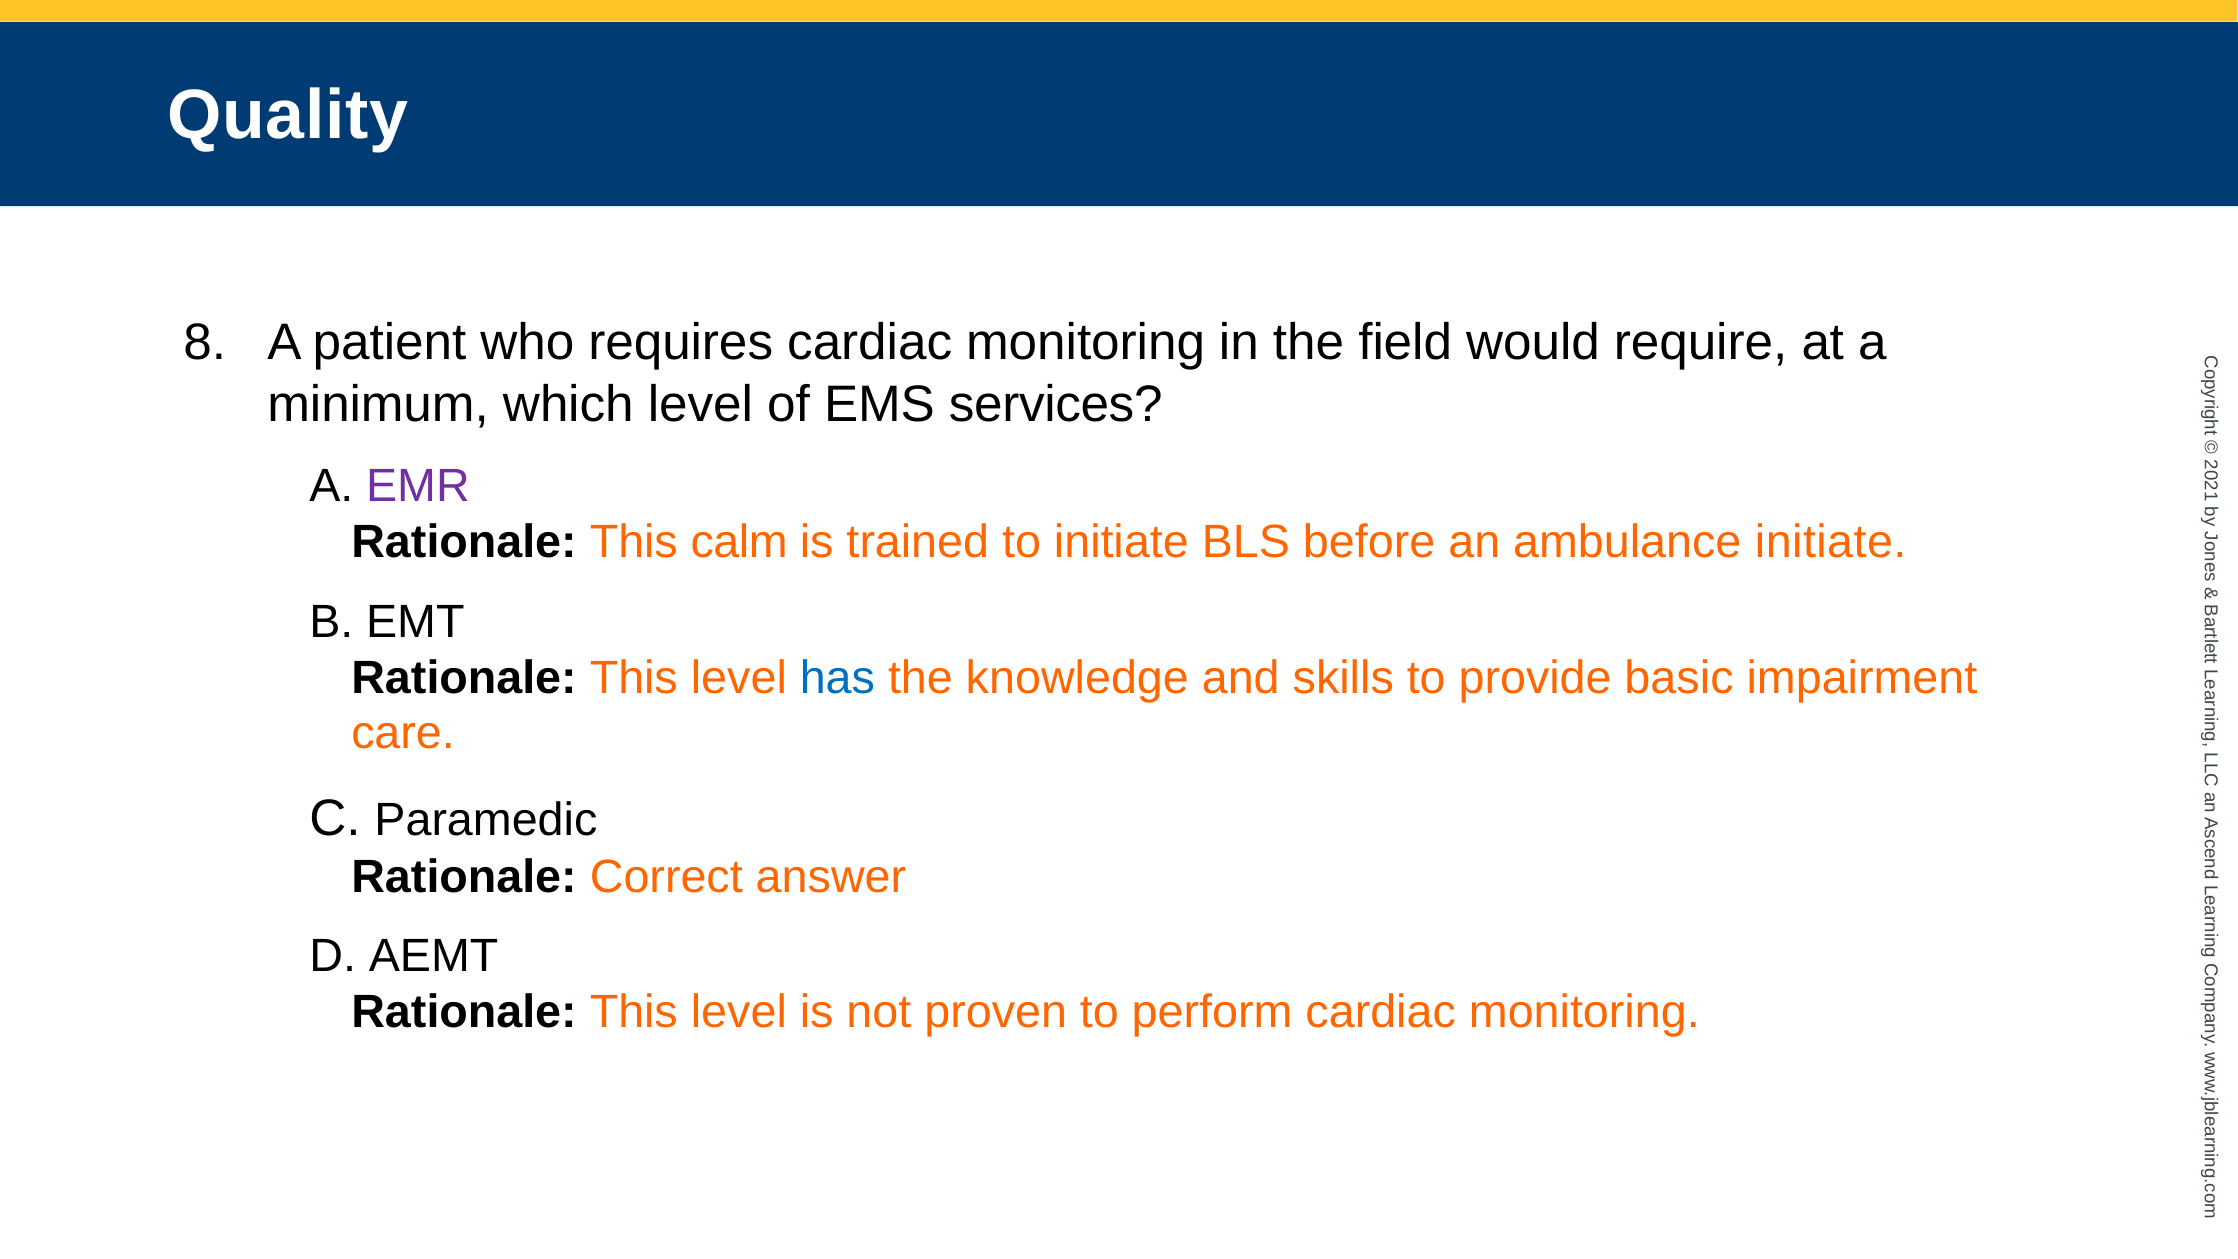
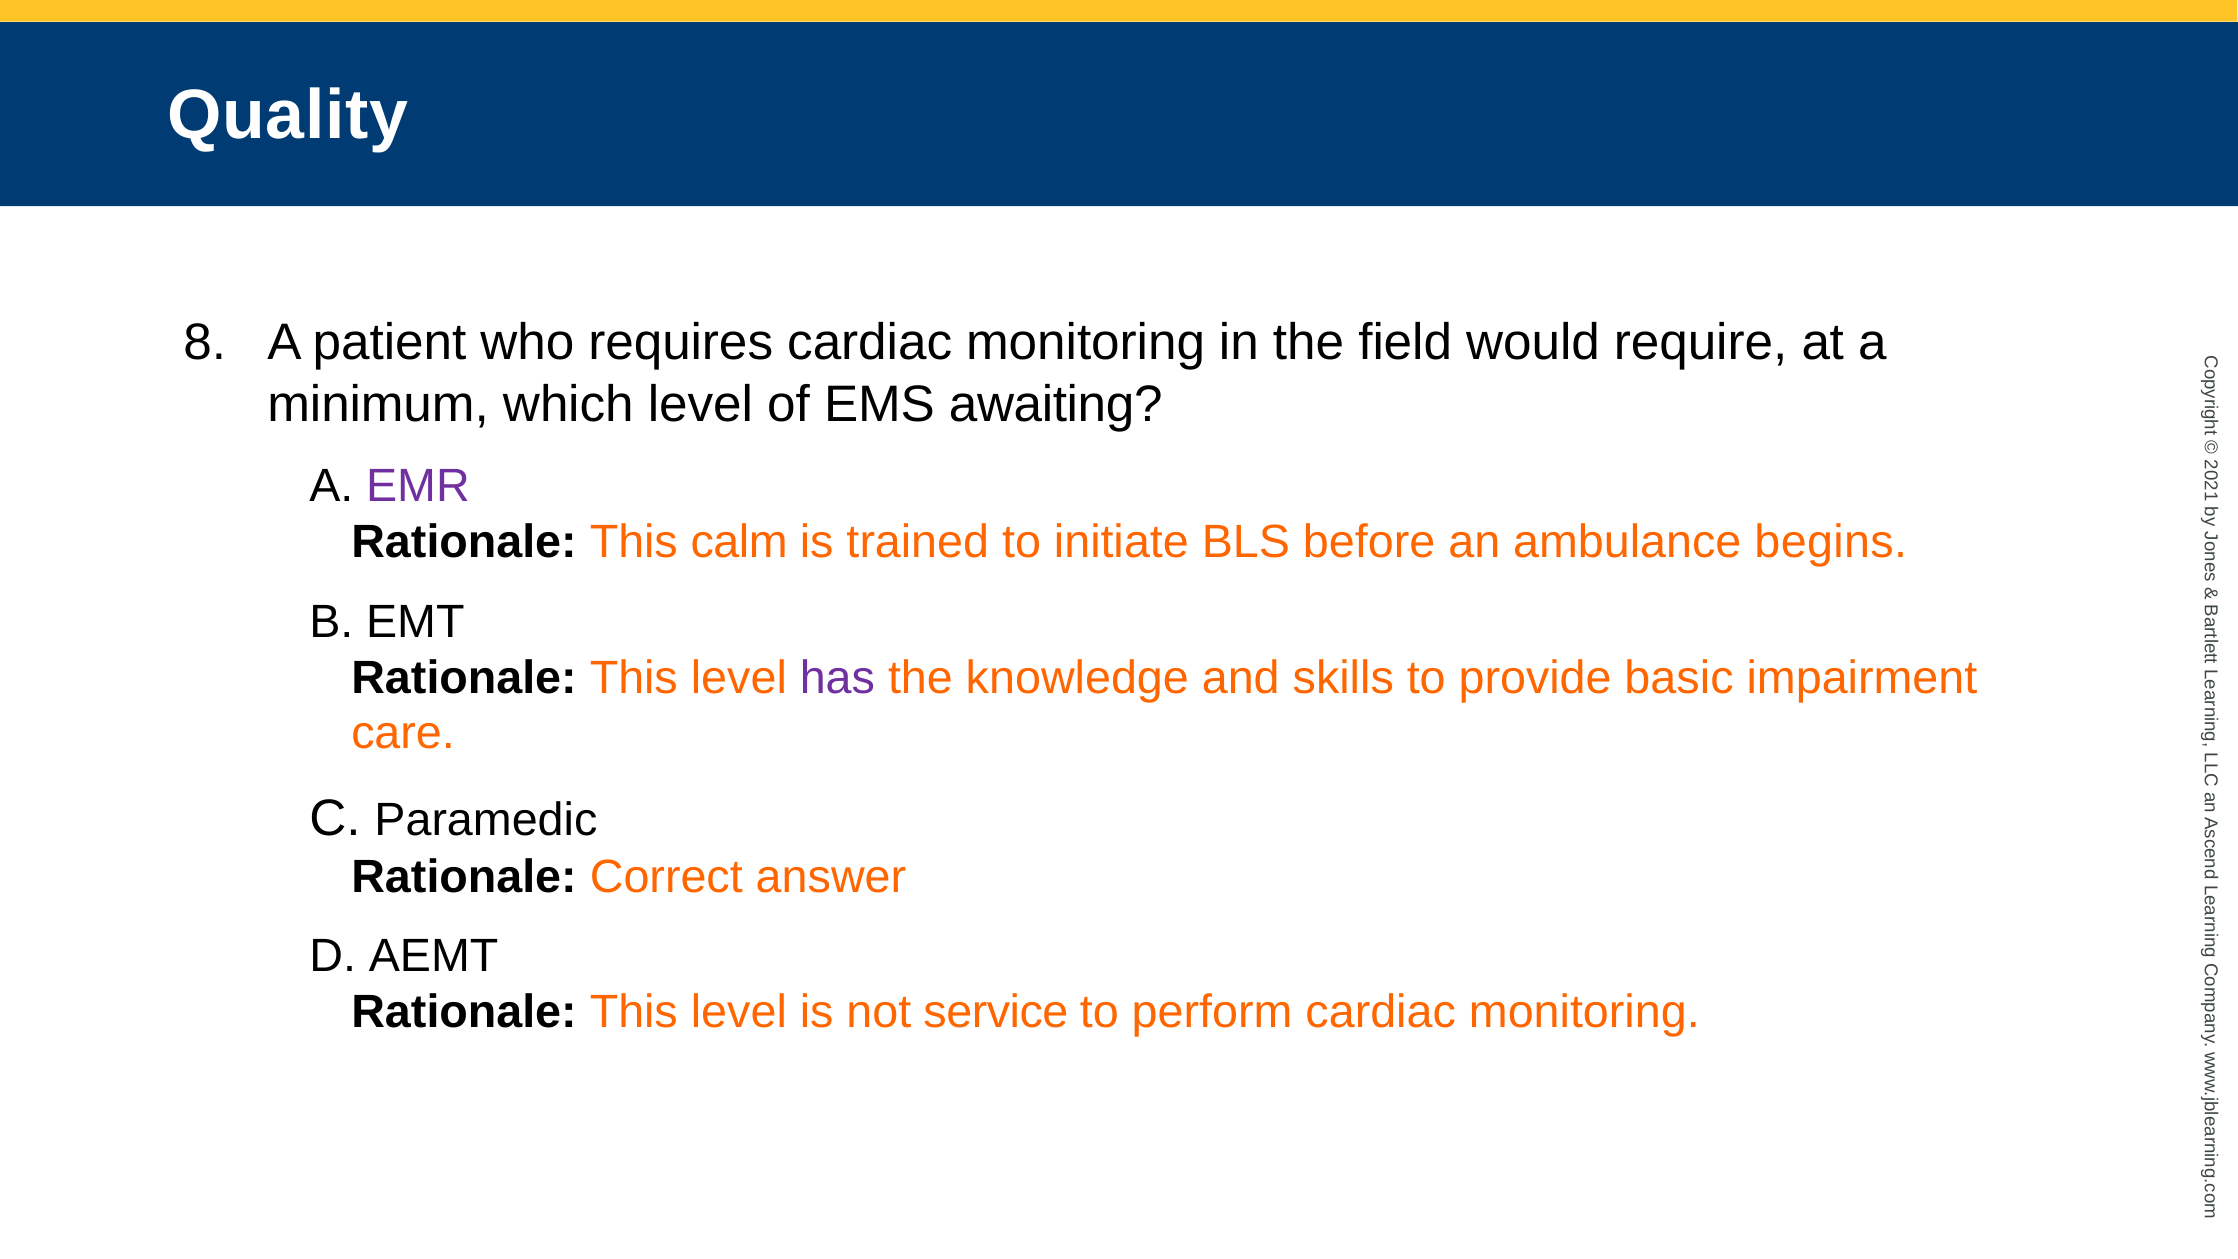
services: services -> awaiting
ambulance initiate: initiate -> begins
has colour: blue -> purple
proven: proven -> service
